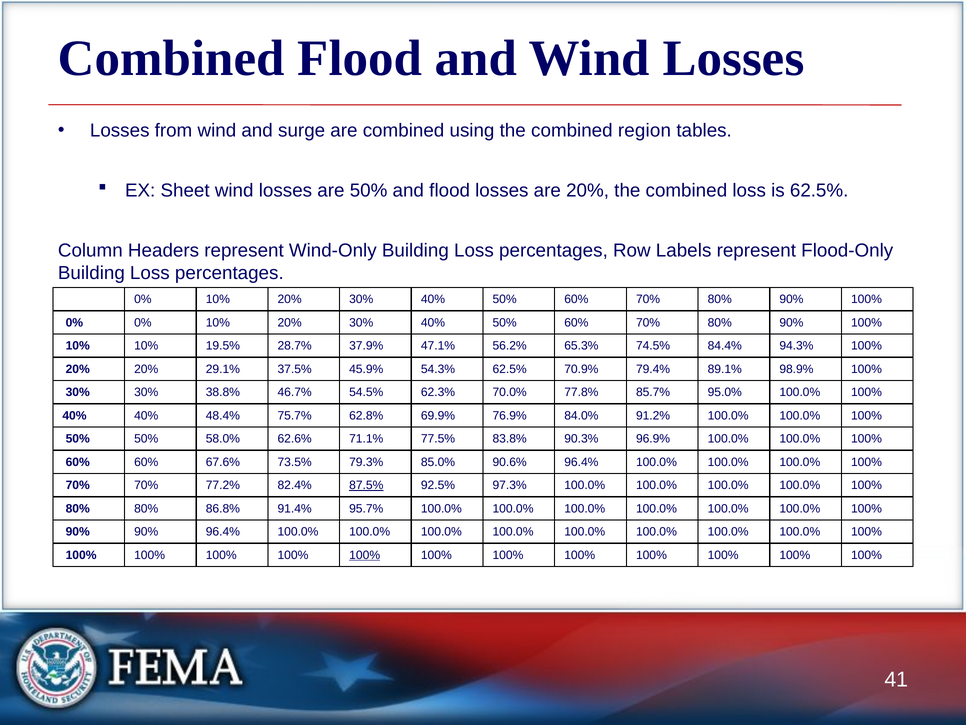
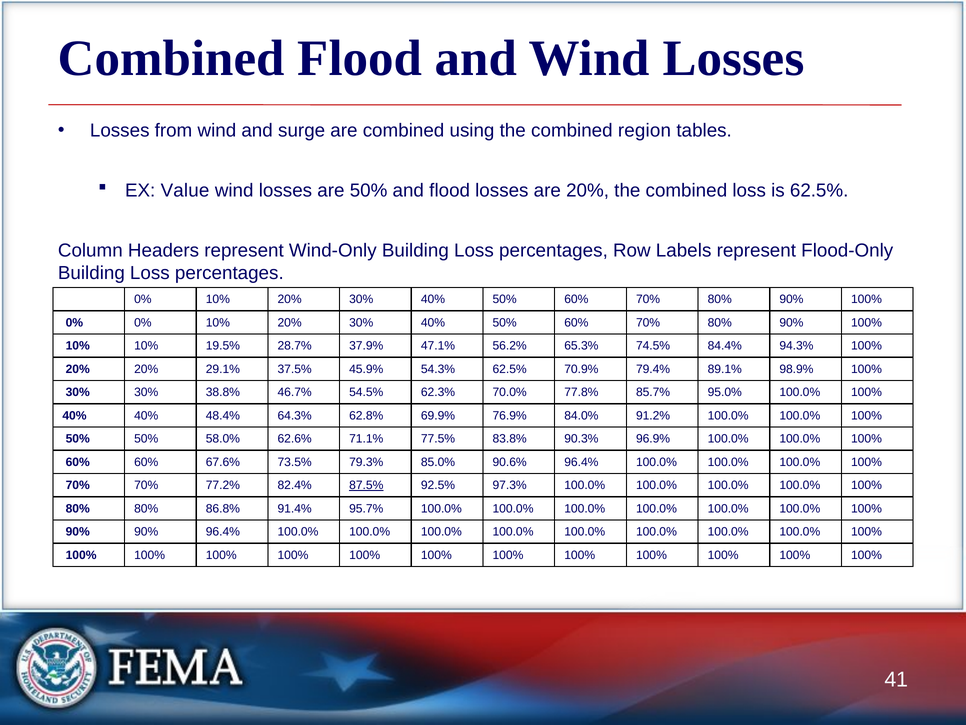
Sheet: Sheet -> Value
75.7%: 75.7% -> 64.3%
100% at (365, 555) underline: present -> none
